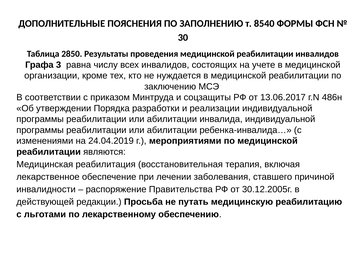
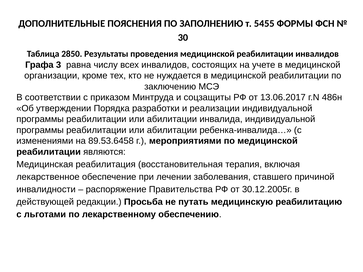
8540: 8540 -> 5455
24.04.2019: 24.04.2019 -> 89.53.6458
